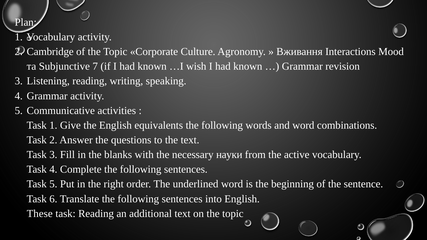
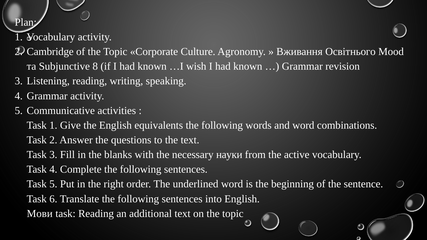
Interactions: Interactions -> Освітнього
7: 7 -> 8
These: These -> Мови
